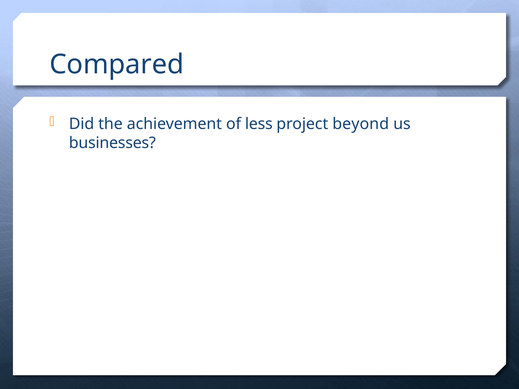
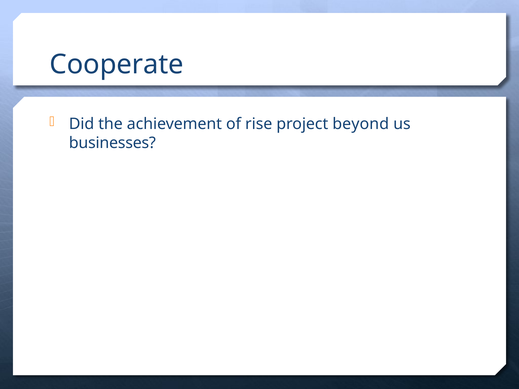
Compared: Compared -> Cooperate
less: less -> rise
